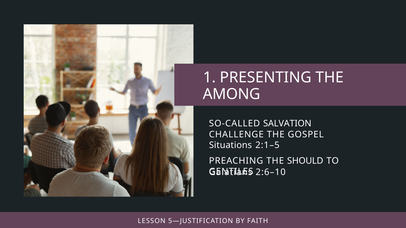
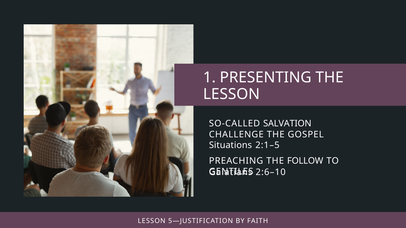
AMONG at (232, 94): AMONG -> LESSON
SHOULD: SHOULD -> FOLLOW
